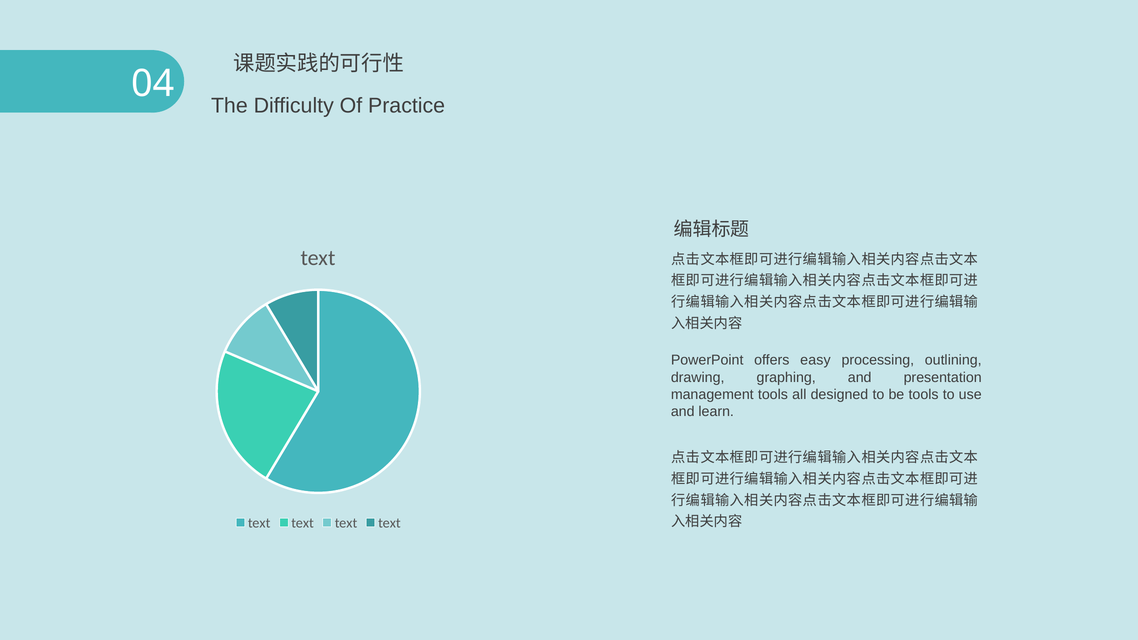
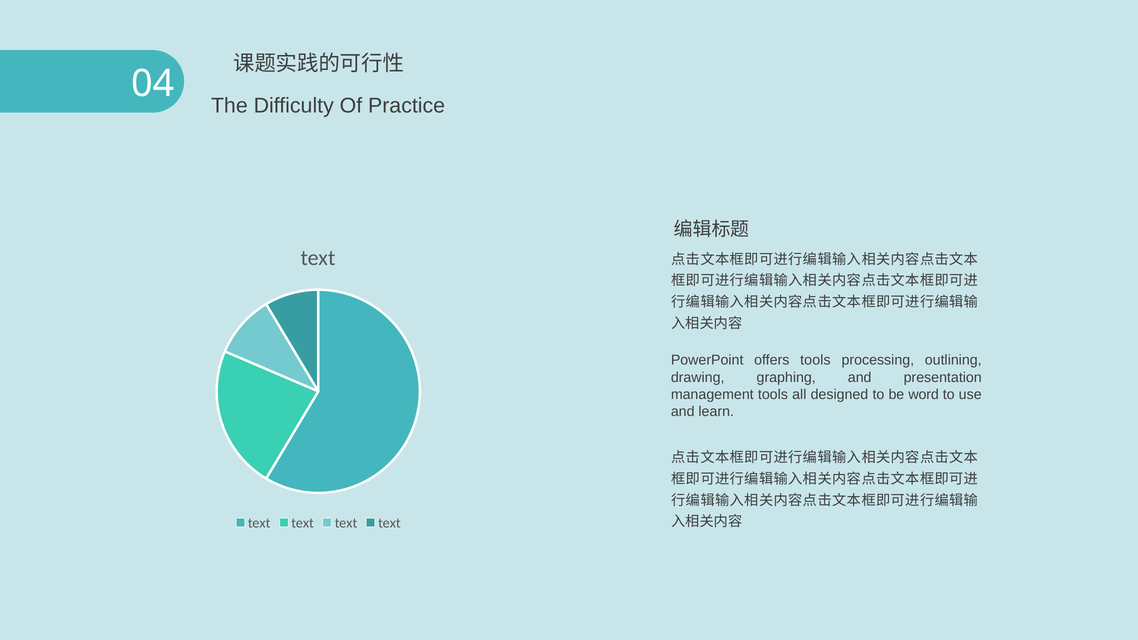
offers easy: easy -> tools
be tools: tools -> word
